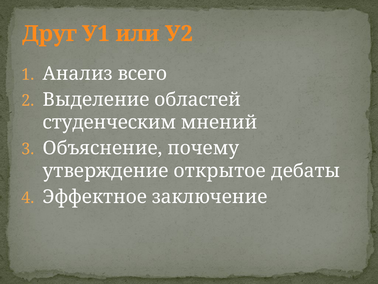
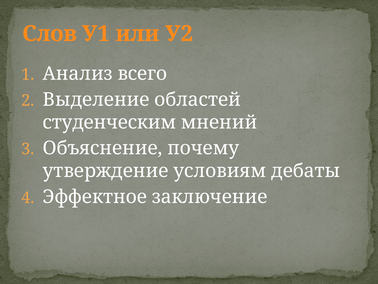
Друг: Друг -> Слов
открытое: открытое -> условиям
